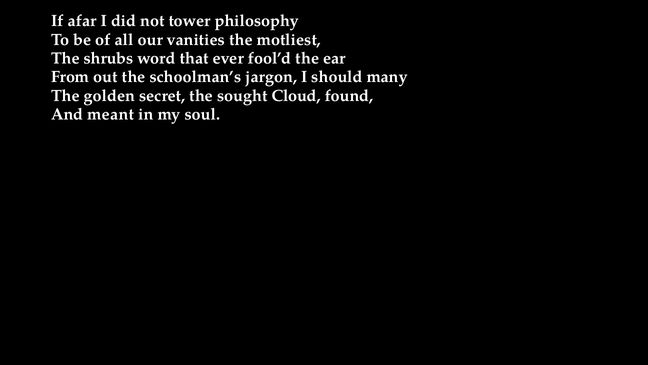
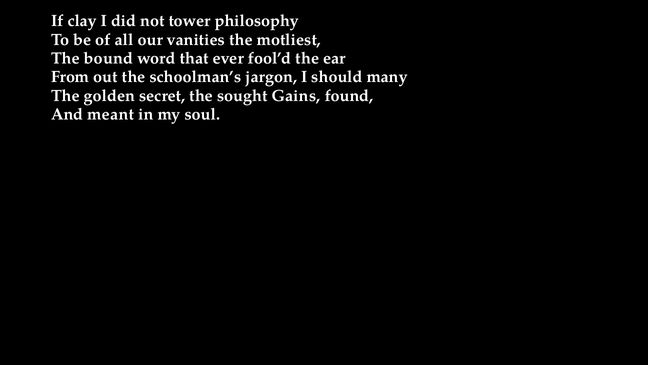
afar: afar -> clay
shrubs: shrubs -> bound
Cloud: Cloud -> Gains
